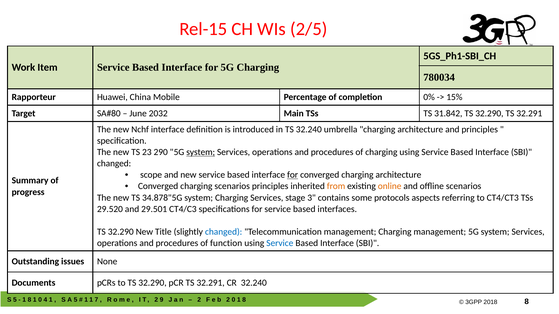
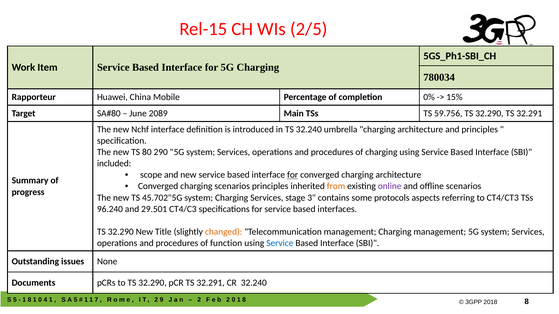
2032: 2032 -> 2089
31.842: 31.842 -> 59.756
23: 23 -> 80
system at (201, 152) underline: present -> none
changed at (114, 164): changed -> included
online colour: orange -> purple
34.878"5G: 34.878"5G -> 45.702"5G
29.520: 29.520 -> 96.240
changed at (224, 232) colour: blue -> orange
